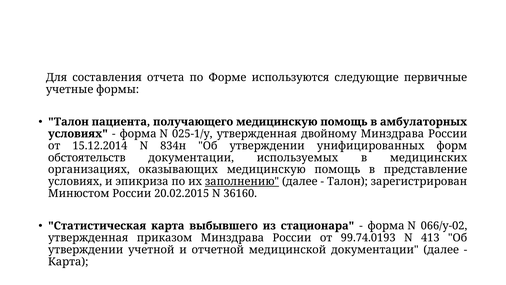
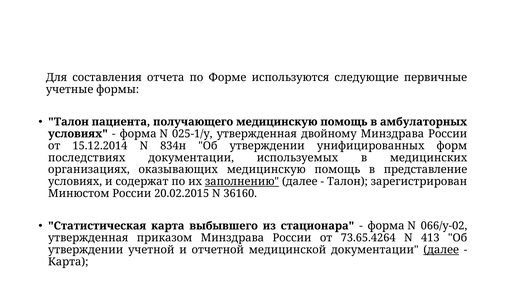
обстоятельств: обстоятельств -> последствиях
эпикриза: эпикриза -> содержат
99.74.0193: 99.74.0193 -> 73.65.4264
далее at (441, 249) underline: none -> present
